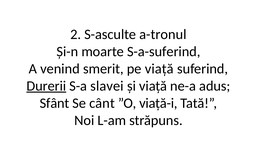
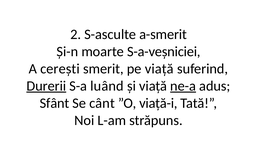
a-tronul: a-tronul -> a-smerit
S-a-suferind: S-a-suferind -> S-a-veșniciei
venind: venind -> cerești
slavei: slavei -> luând
ne-a underline: none -> present
